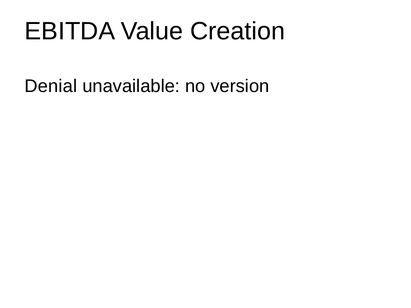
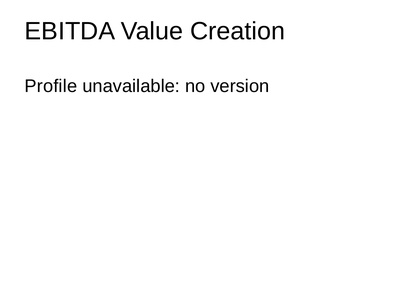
Denial: Denial -> Profile
